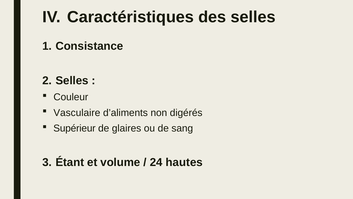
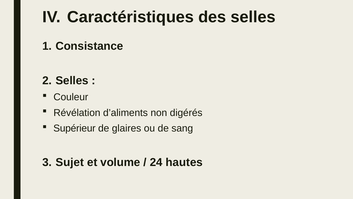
Vasculaire: Vasculaire -> Révélation
Étant: Étant -> Sujet
